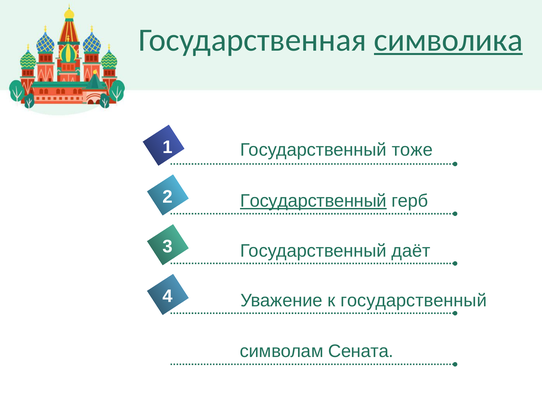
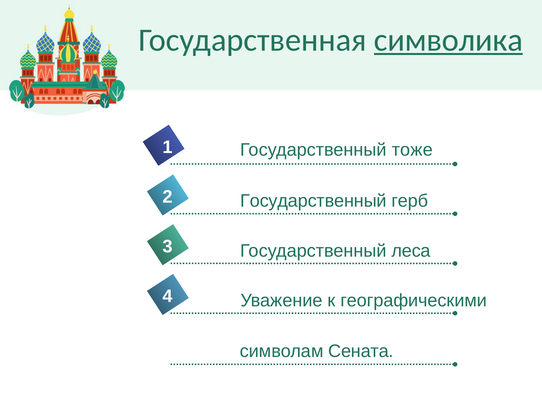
Государственный at (313, 201) underline: present -> none
даёт: даёт -> леса
к государственный: государственный -> географическими
